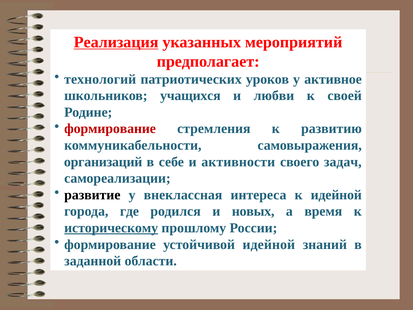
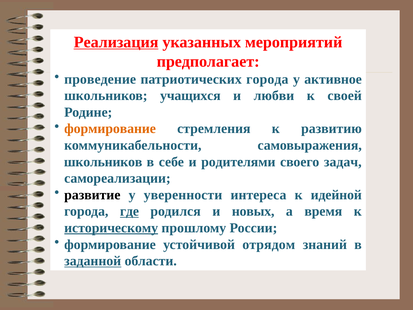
технологий: технологий -> проведение
патриотических уроков: уроков -> города
формирование at (110, 129) colour: red -> orange
организаций at (103, 162): организаций -> школьников
активности: активности -> родителями
внеклассная: внеклассная -> уверенности
где underline: none -> present
устойчивой идейной: идейной -> отрядом
заданной underline: none -> present
